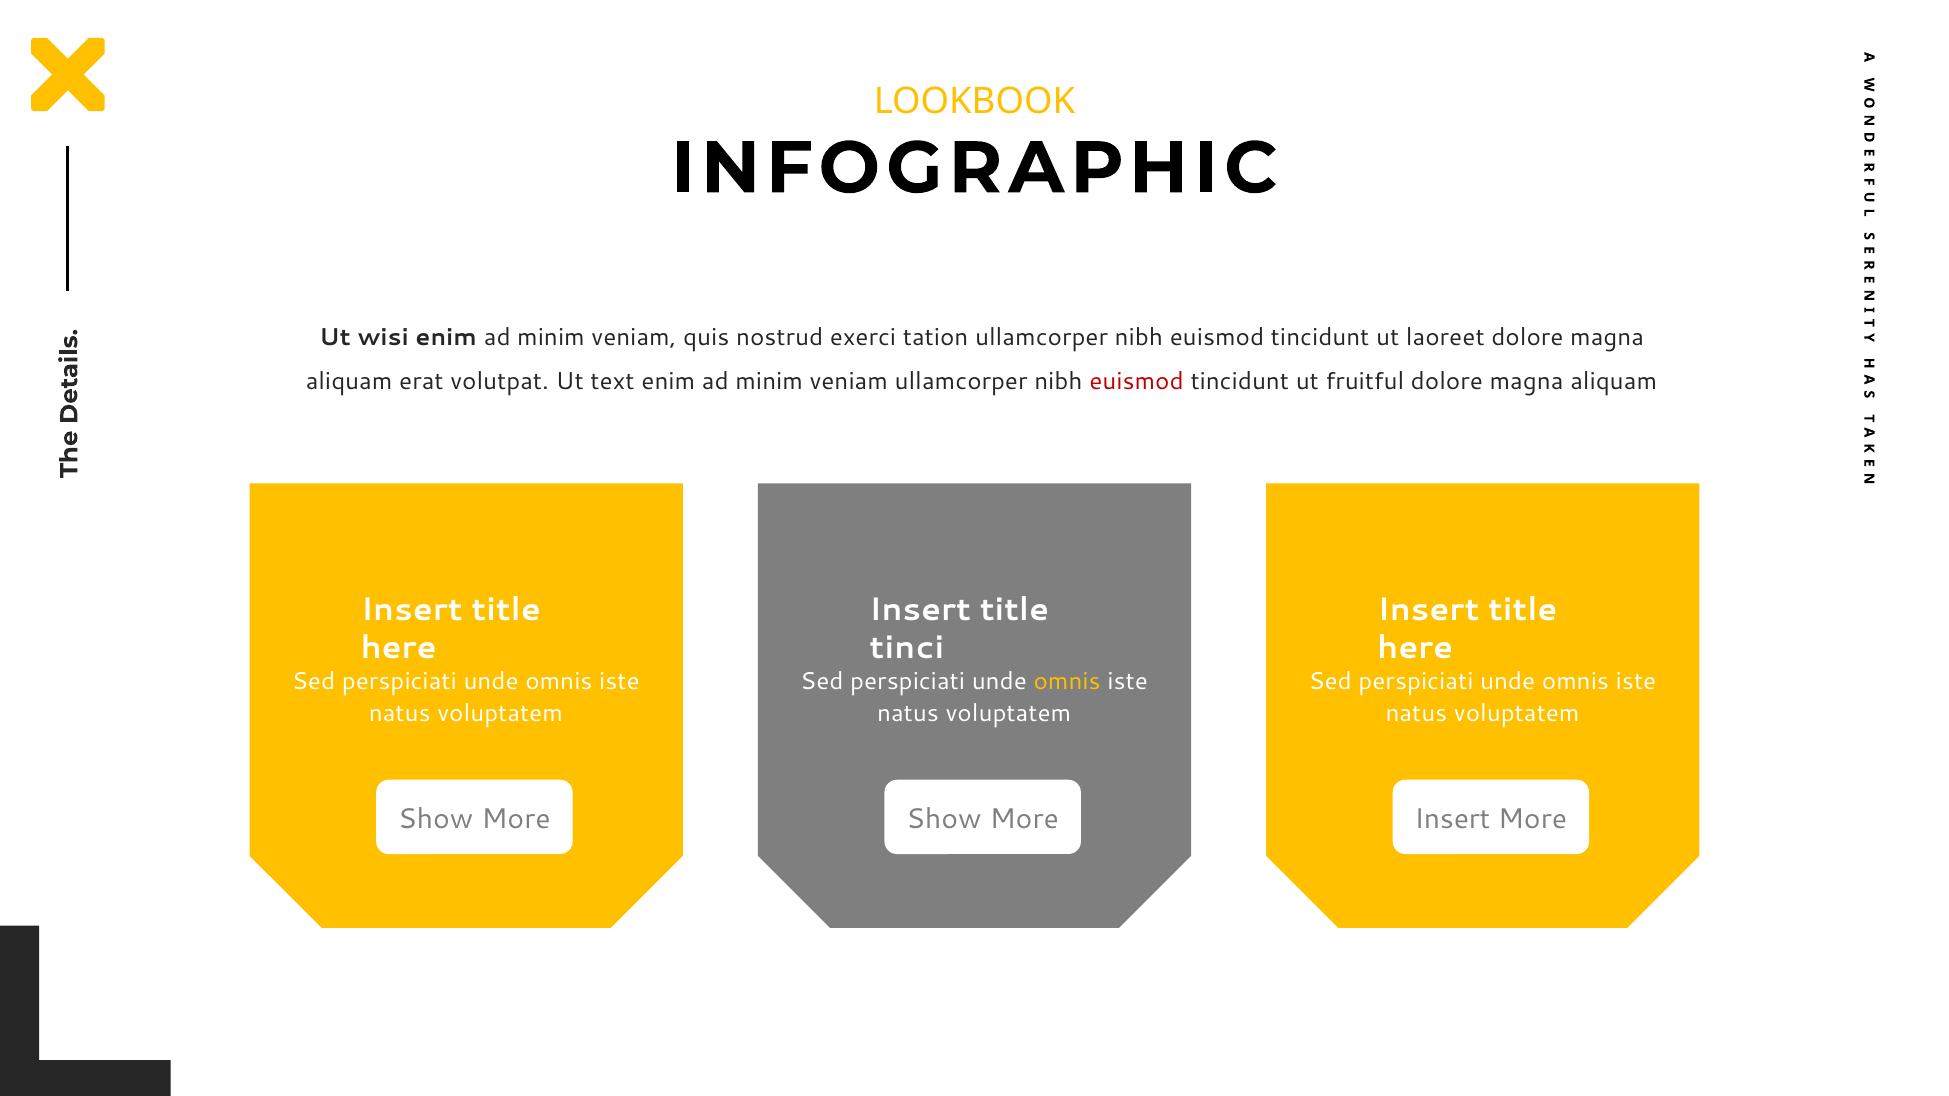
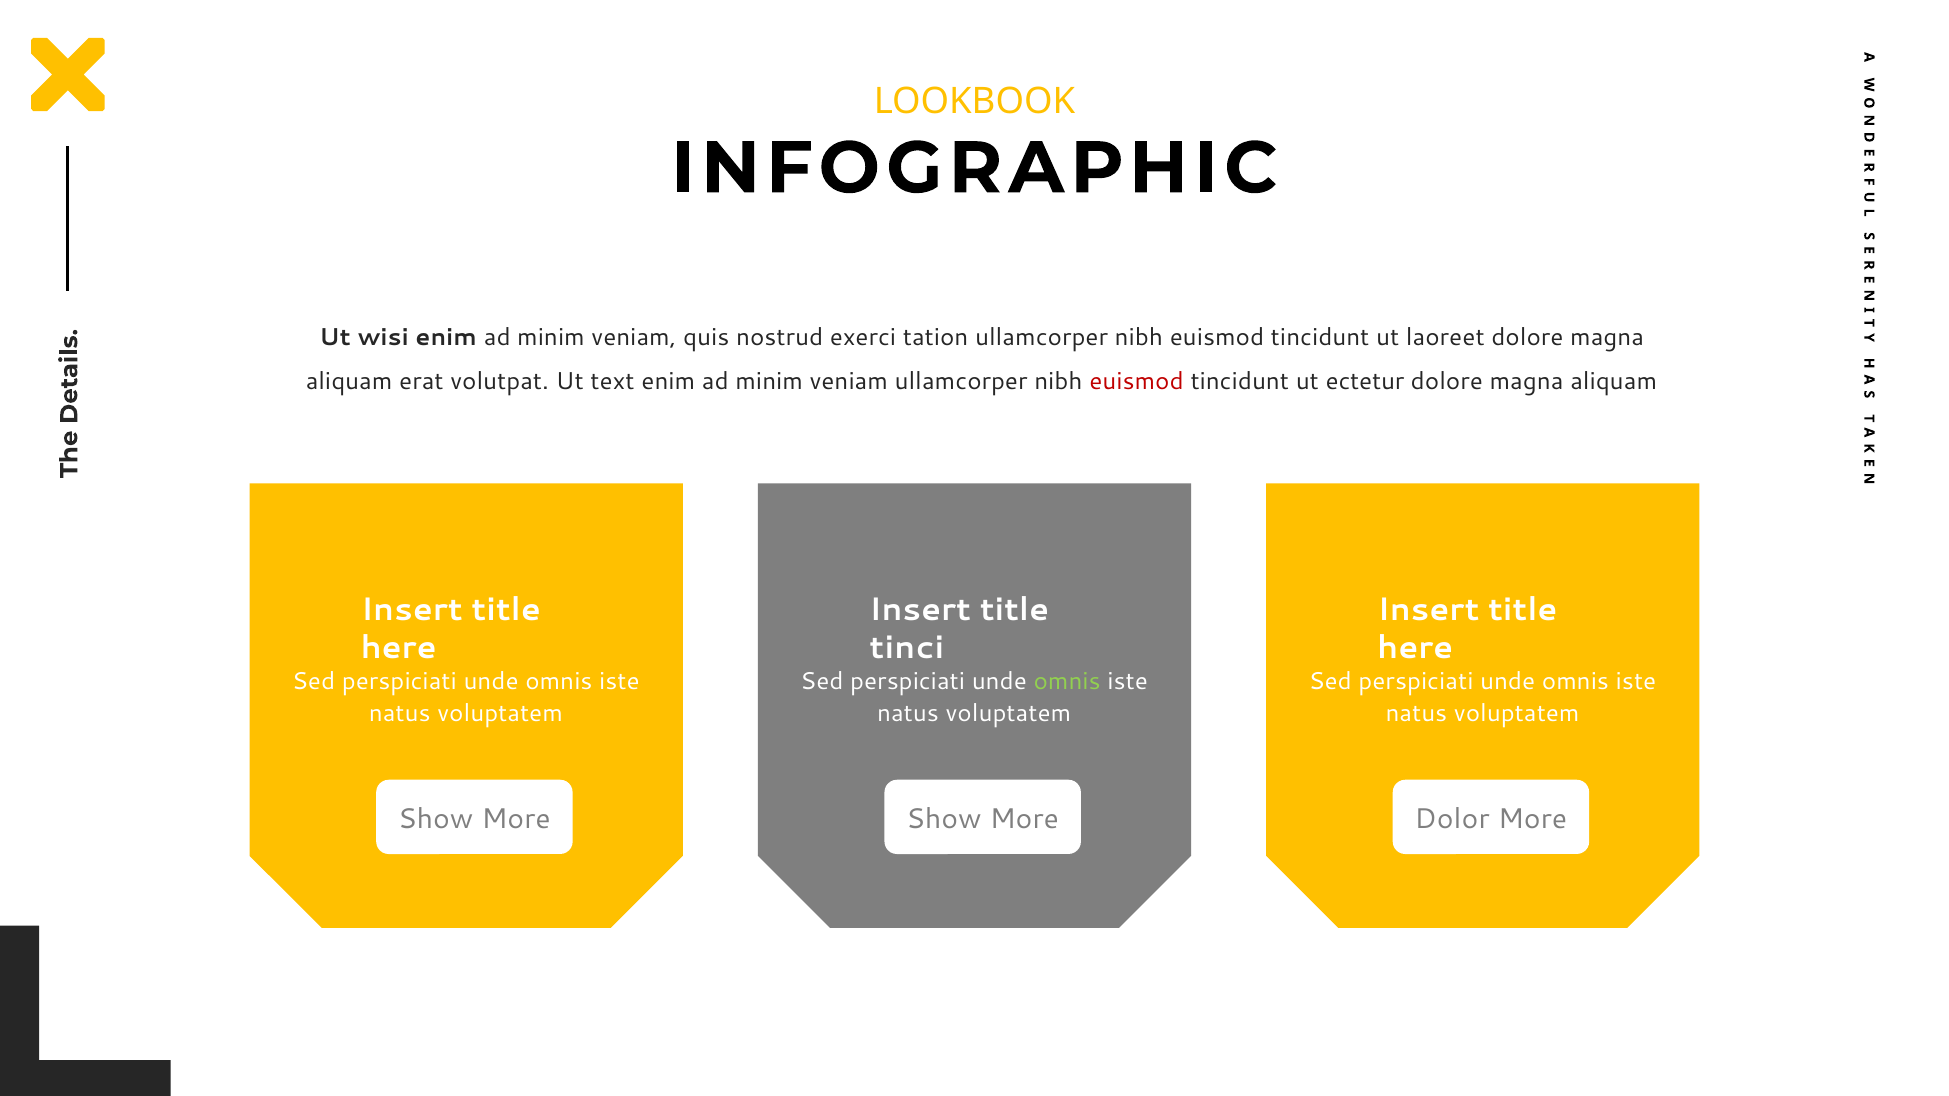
fruitful: fruitful -> ectetur
omnis at (1067, 682) colour: yellow -> light green
Insert at (1452, 819): Insert -> Dolor
